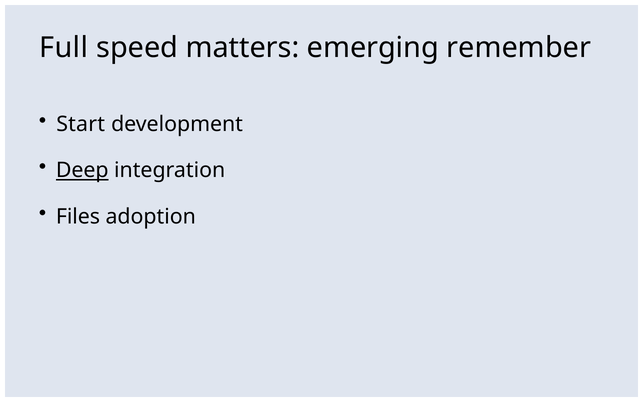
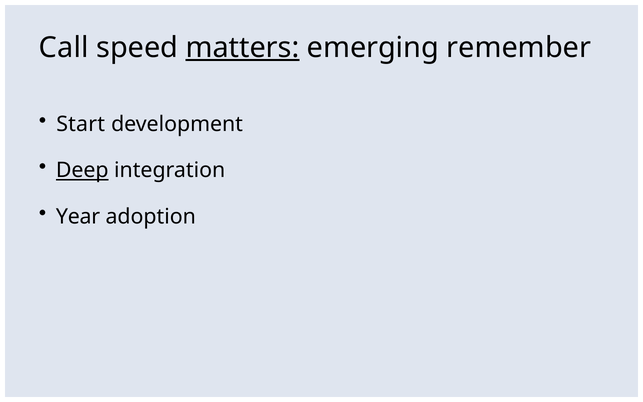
Full: Full -> Call
matters underline: none -> present
Files: Files -> Year
